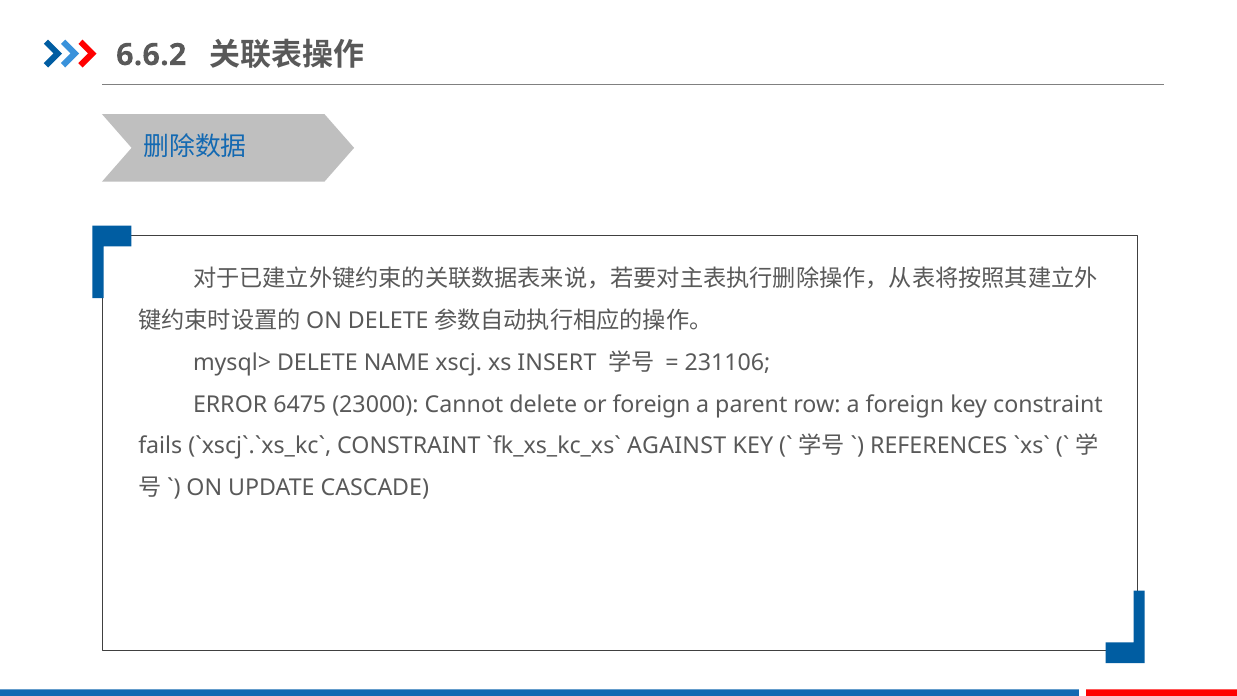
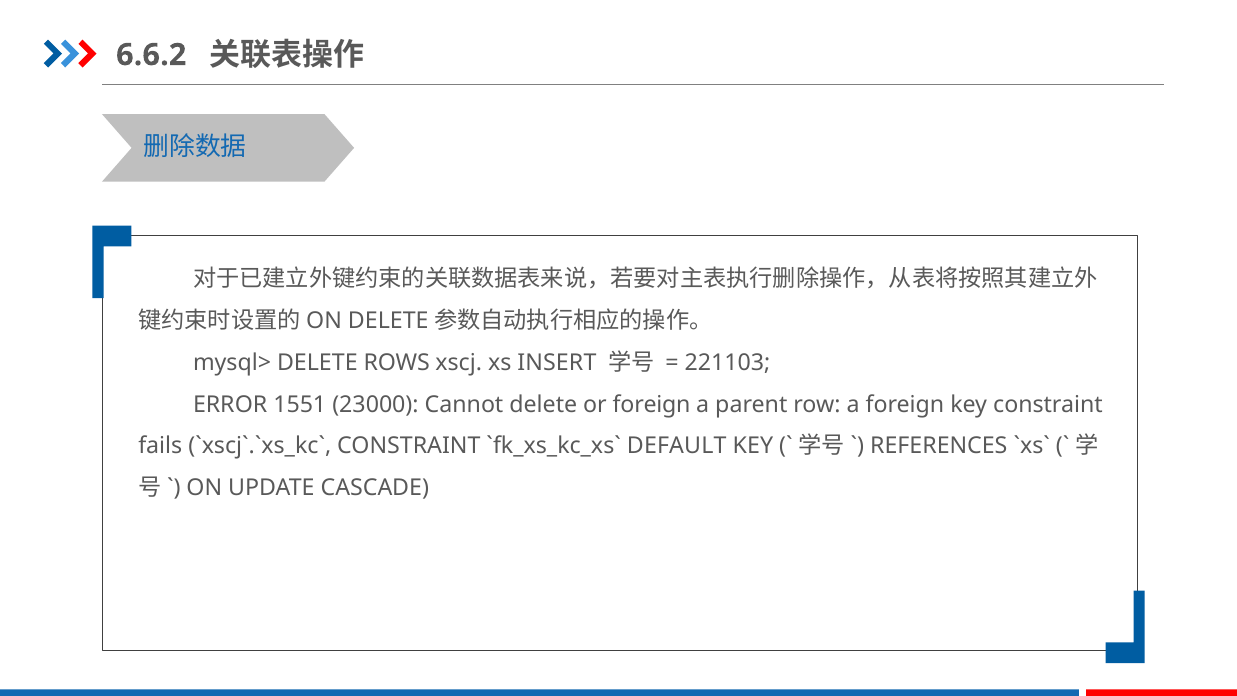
NAME: NAME -> ROWS
231106: 231106 -> 221103
6475: 6475 -> 1551
AGAINST: AGAINST -> DEFAULT
